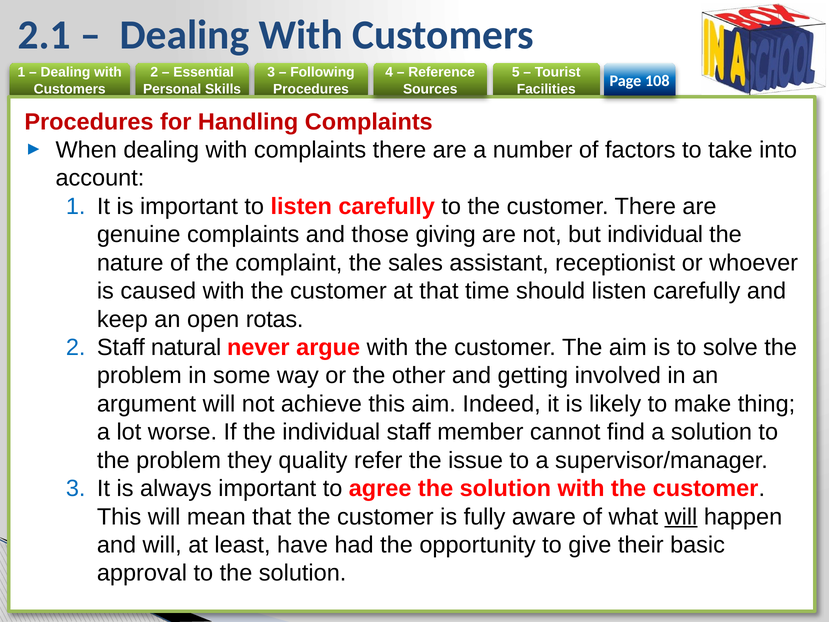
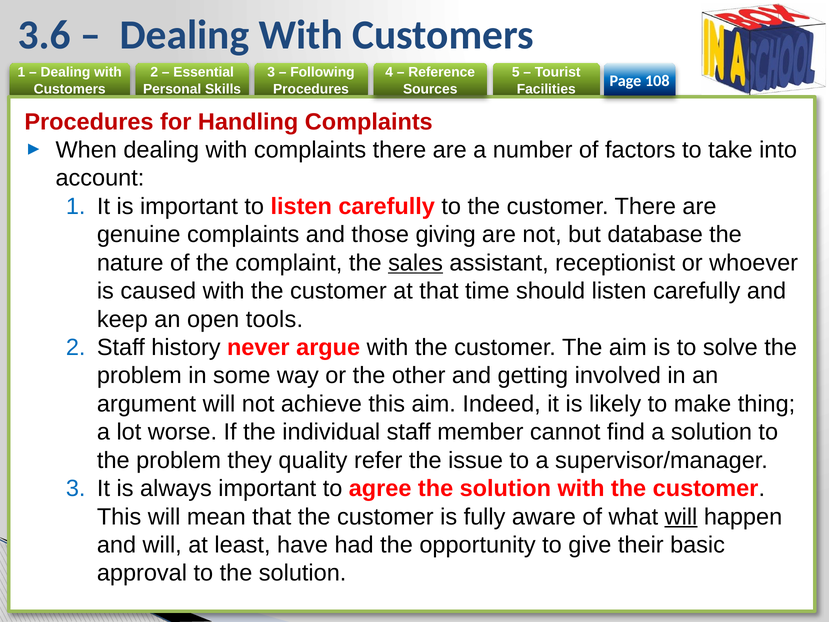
2.1: 2.1 -> 3.6
but individual: individual -> database
sales underline: none -> present
rotas: rotas -> tools
natural: natural -> history
